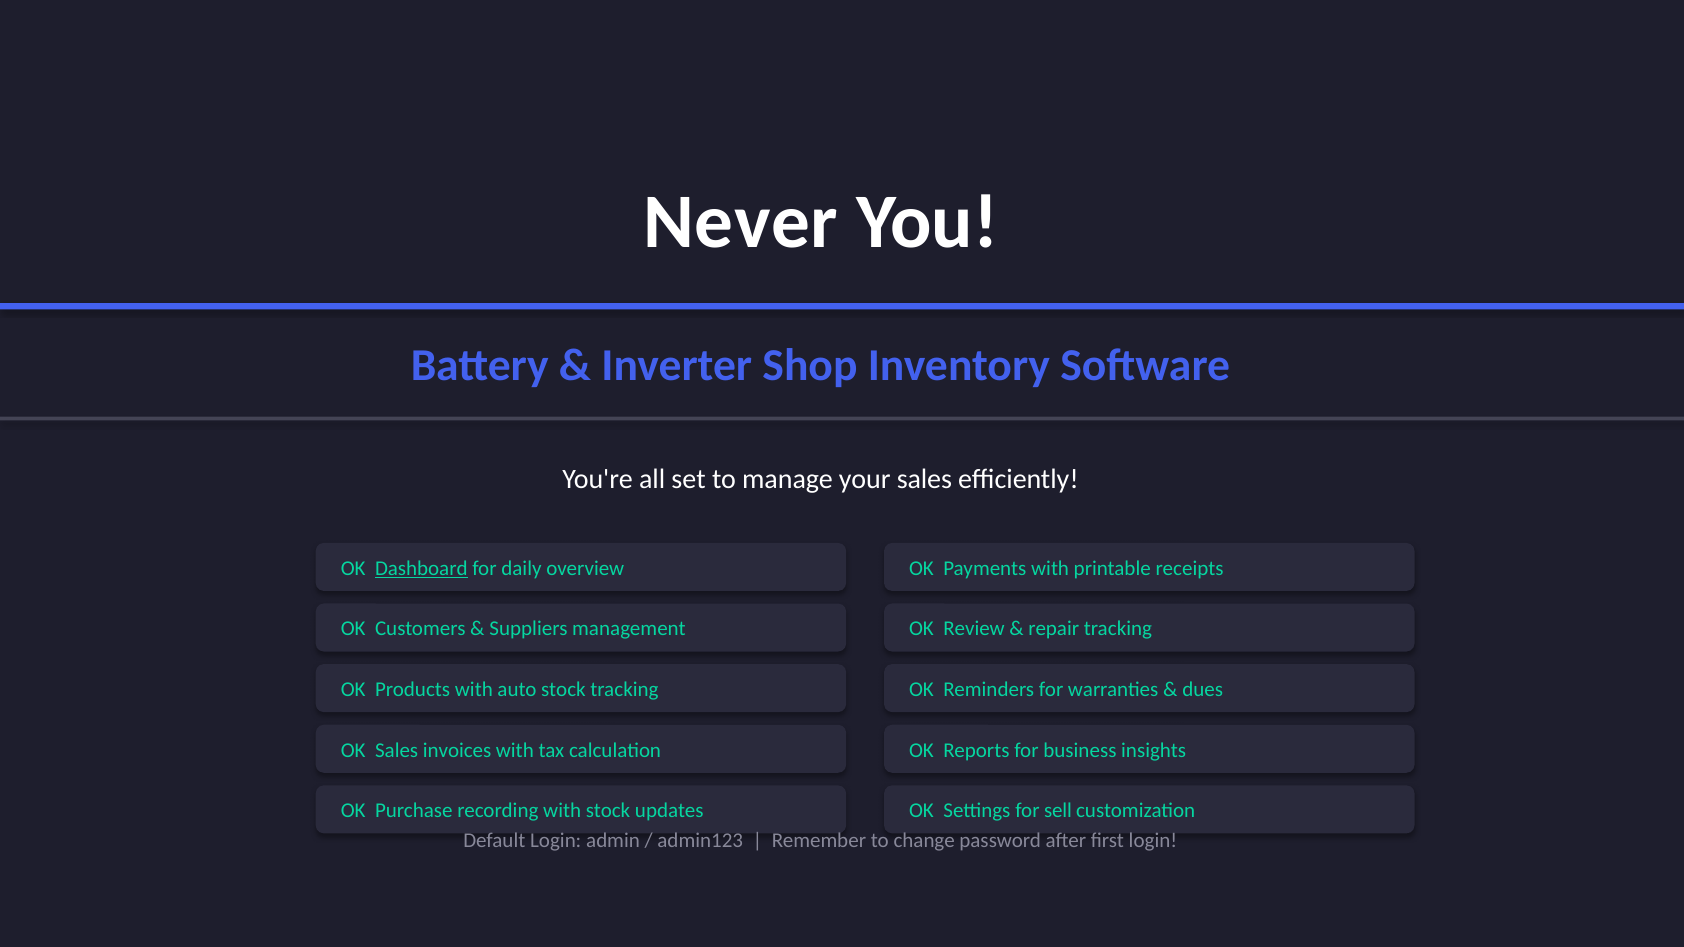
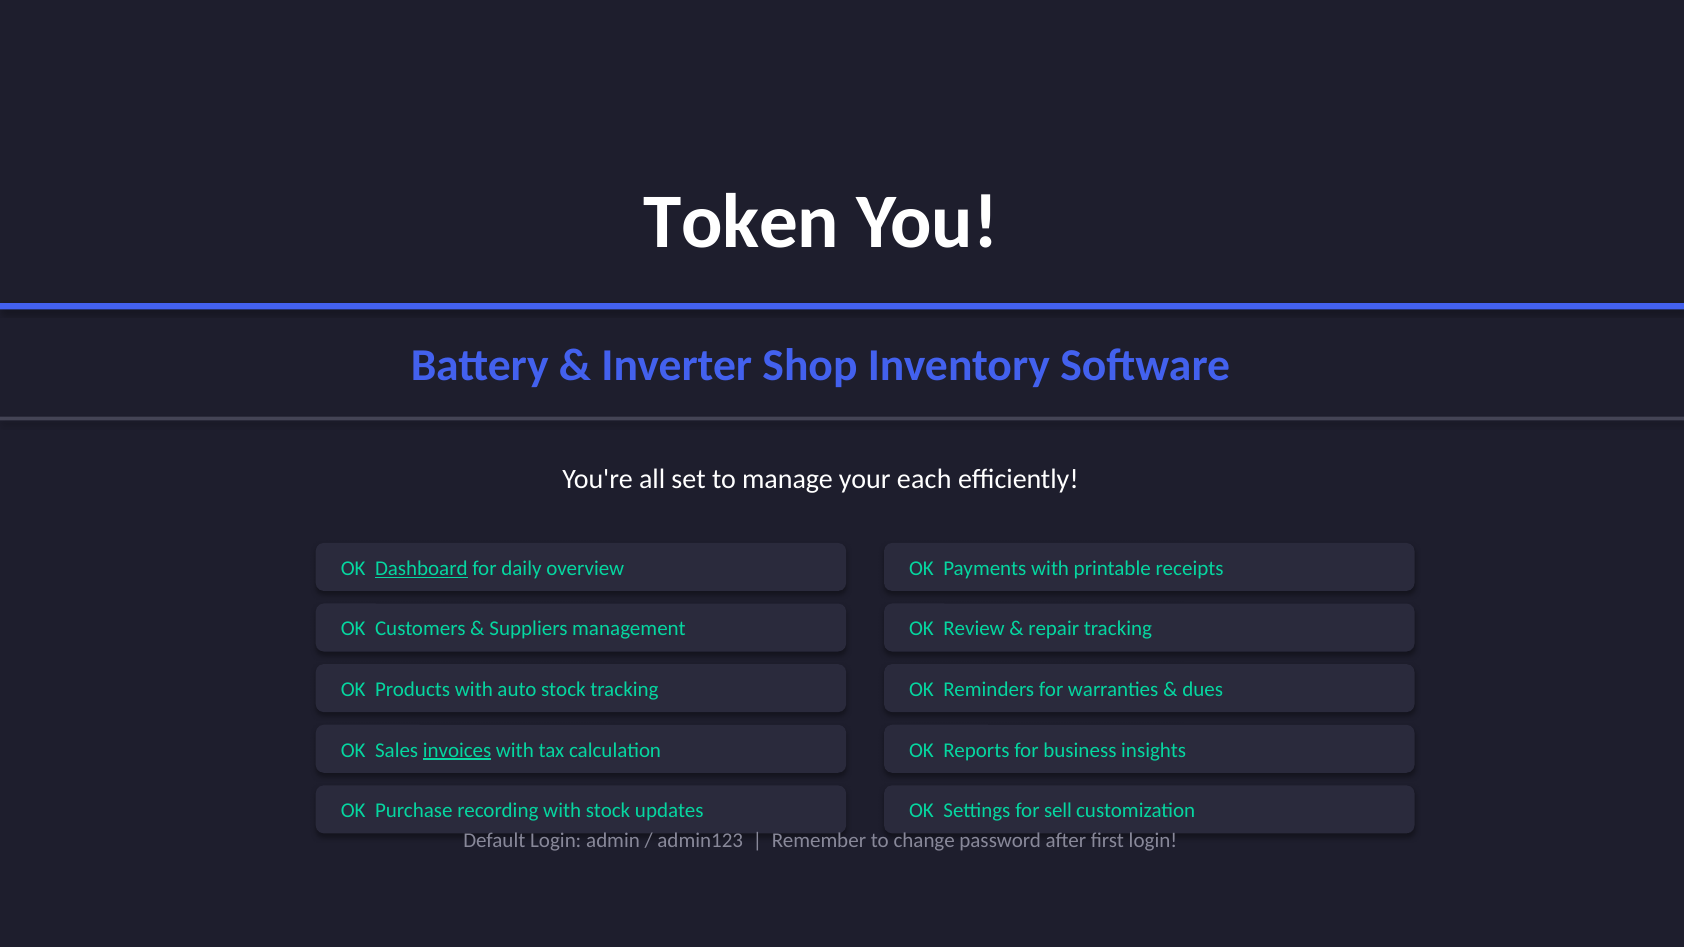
Never: Never -> Token
your sales: sales -> each
invoices underline: none -> present
